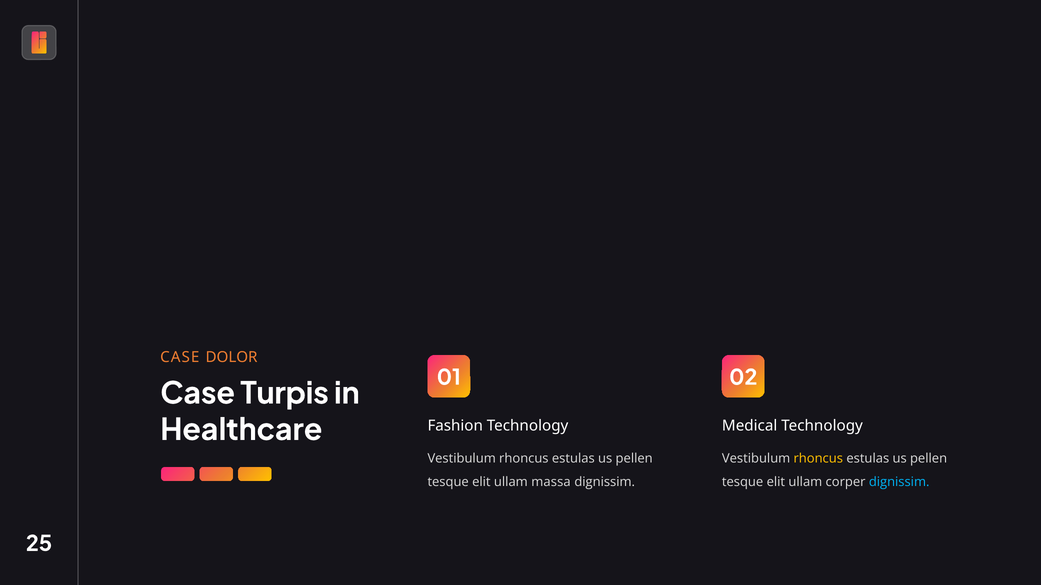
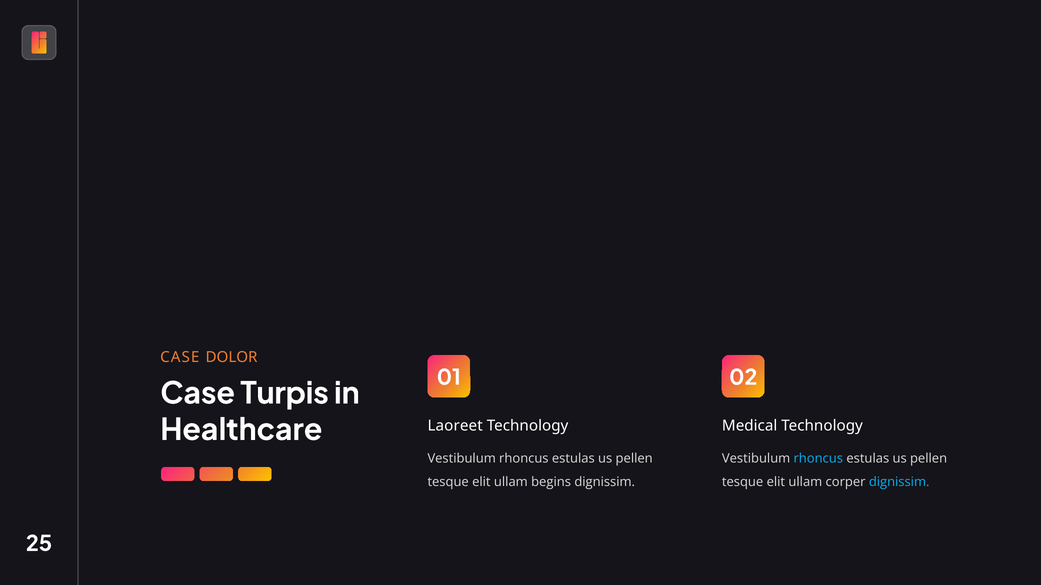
Fashion: Fashion -> Laoreet
rhoncus at (818, 459) colour: yellow -> light blue
massa: massa -> begins
